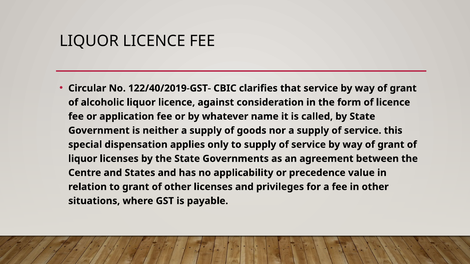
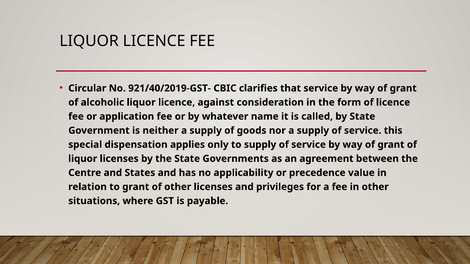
122/40/2019-GST-: 122/40/2019-GST- -> 921/40/2019-GST-
